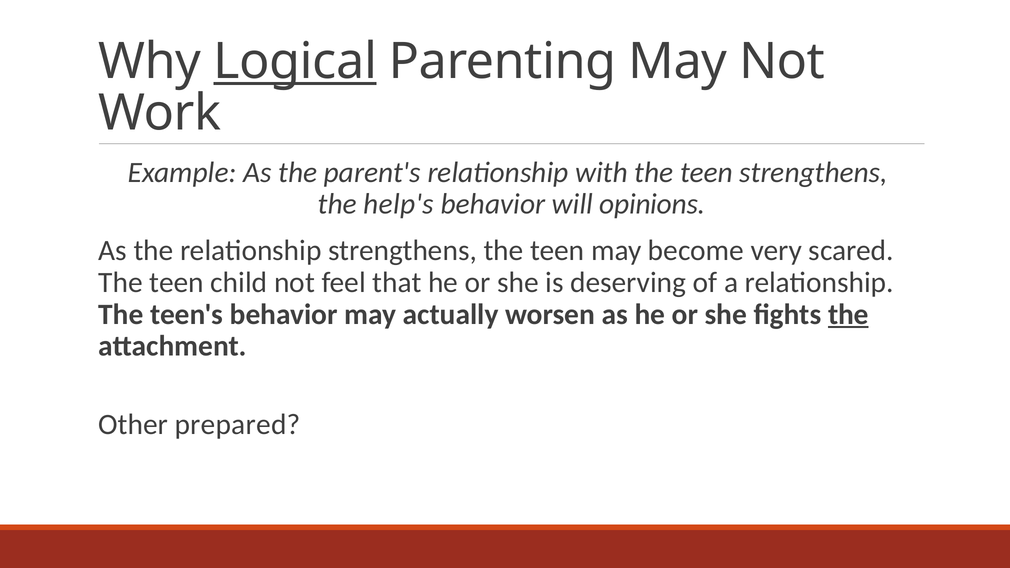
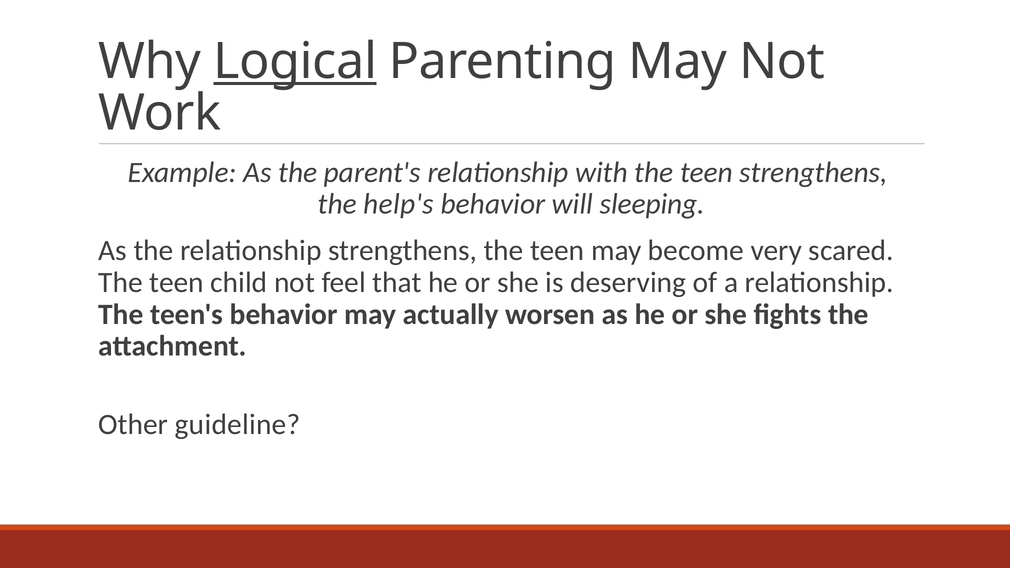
opinions: opinions -> sleeping
the at (848, 314) underline: present -> none
prepared: prepared -> guideline
